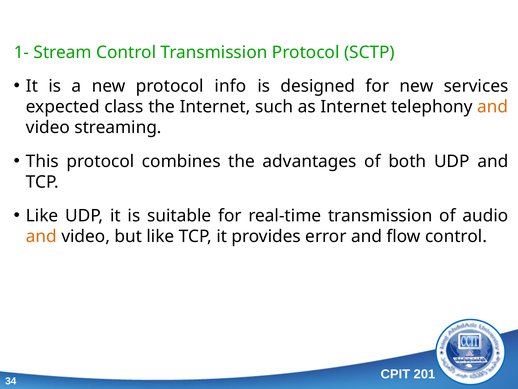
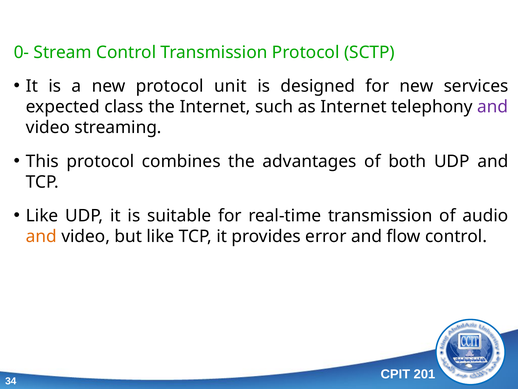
1-: 1- -> 0-
info: info -> unit
and at (493, 107) colour: orange -> purple
